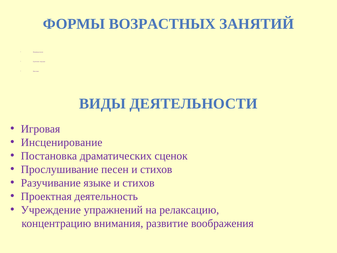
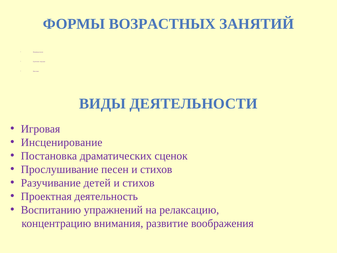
языке: языке -> детей
Учреждение: Учреждение -> Воспитанию
